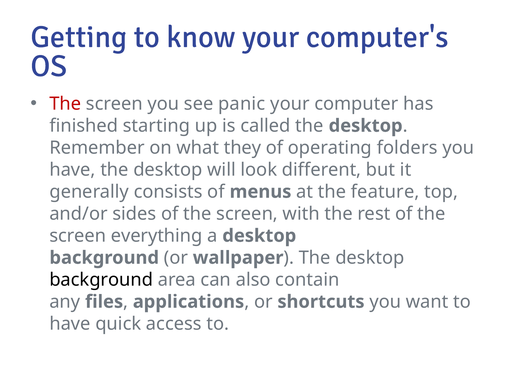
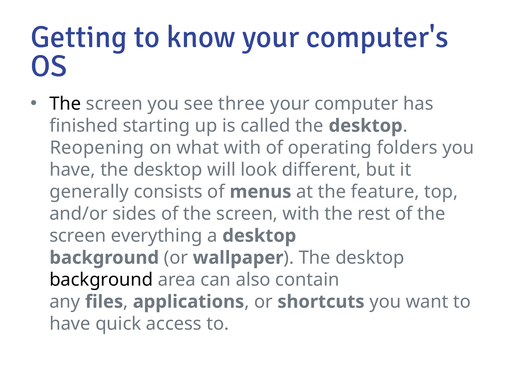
The at (65, 104) colour: red -> black
panic: panic -> three
Remember: Remember -> Reopening
what they: they -> with
